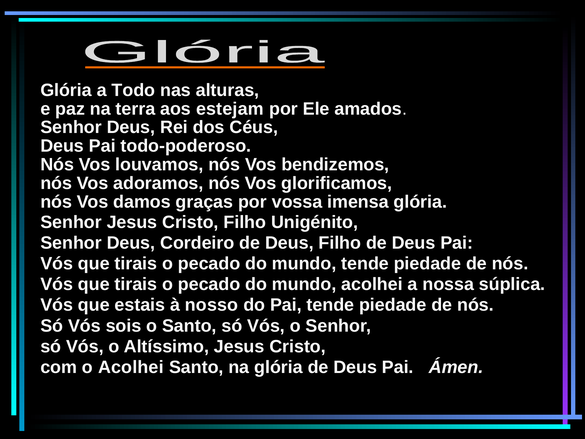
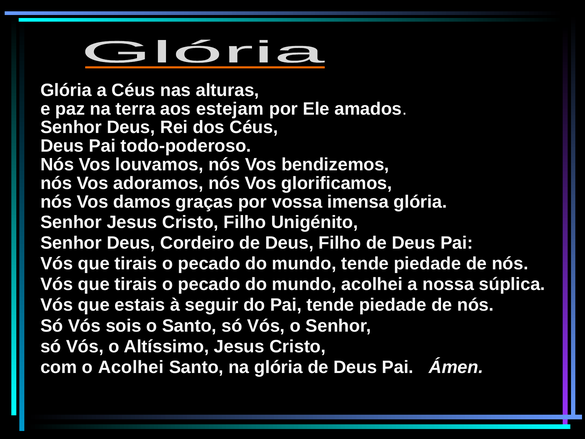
a Todo: Todo -> Céus
nosso: nosso -> seguir
